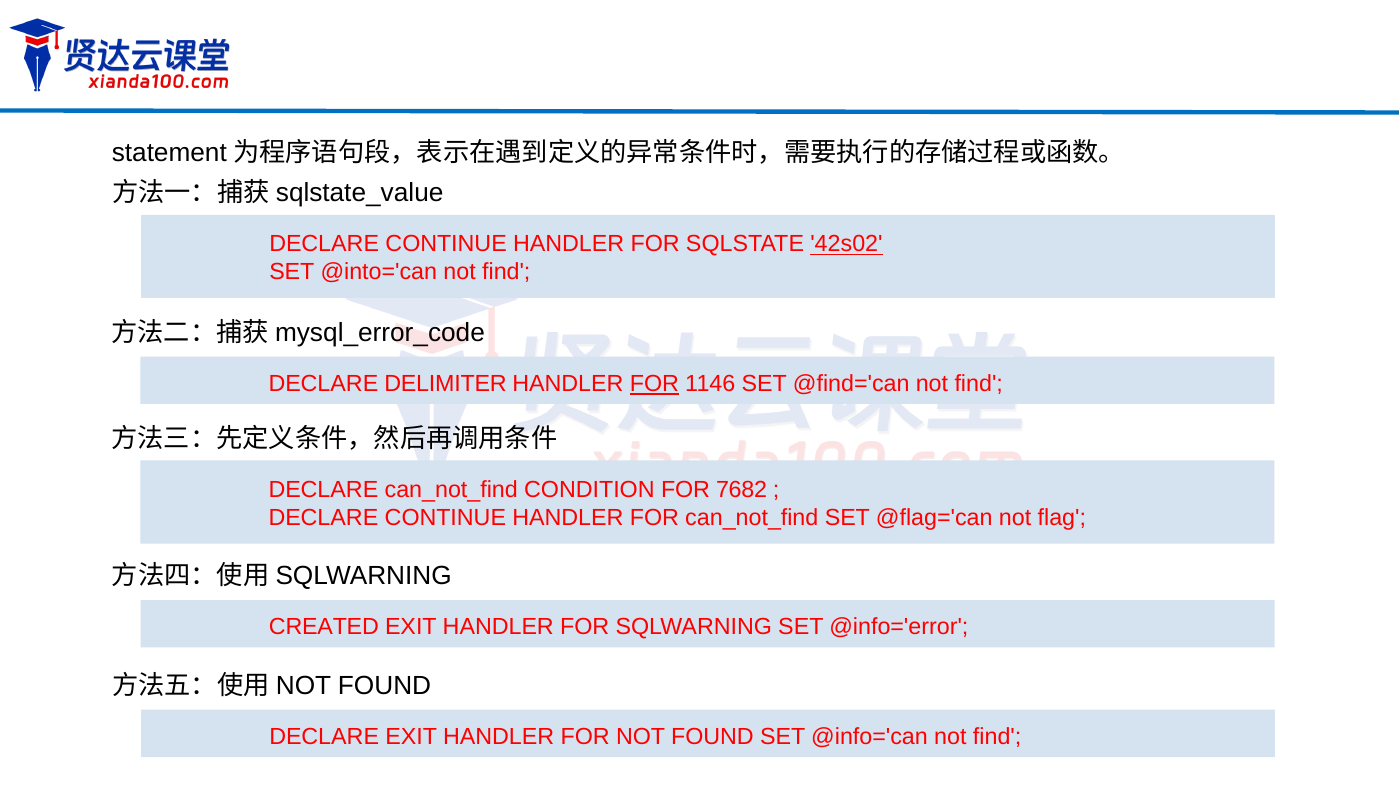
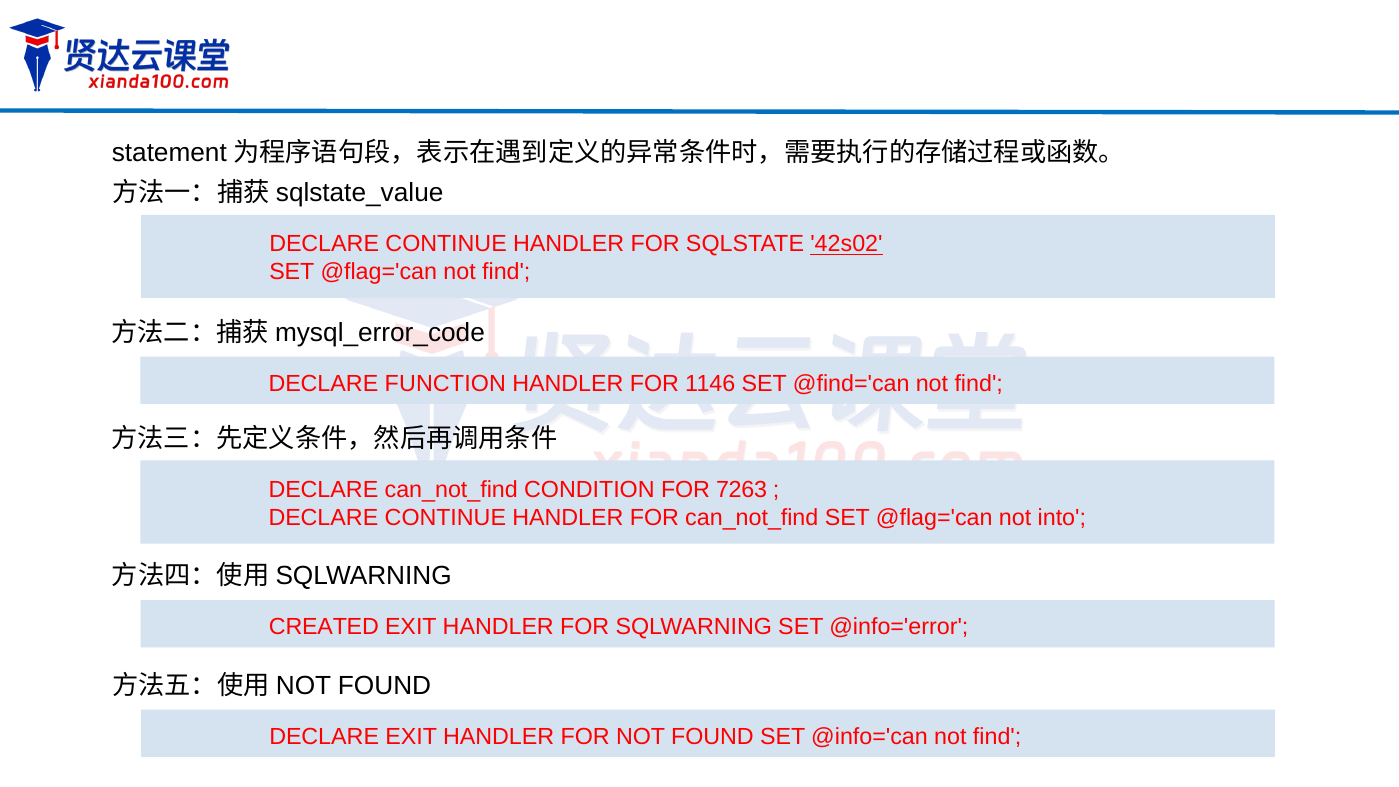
@into='can at (379, 272): @into='can -> @flag='can
DELIMITER: DELIMITER -> FUNCTION
FOR at (654, 384) underline: present -> none
7682: 7682 -> 7263
flag: flag -> into
